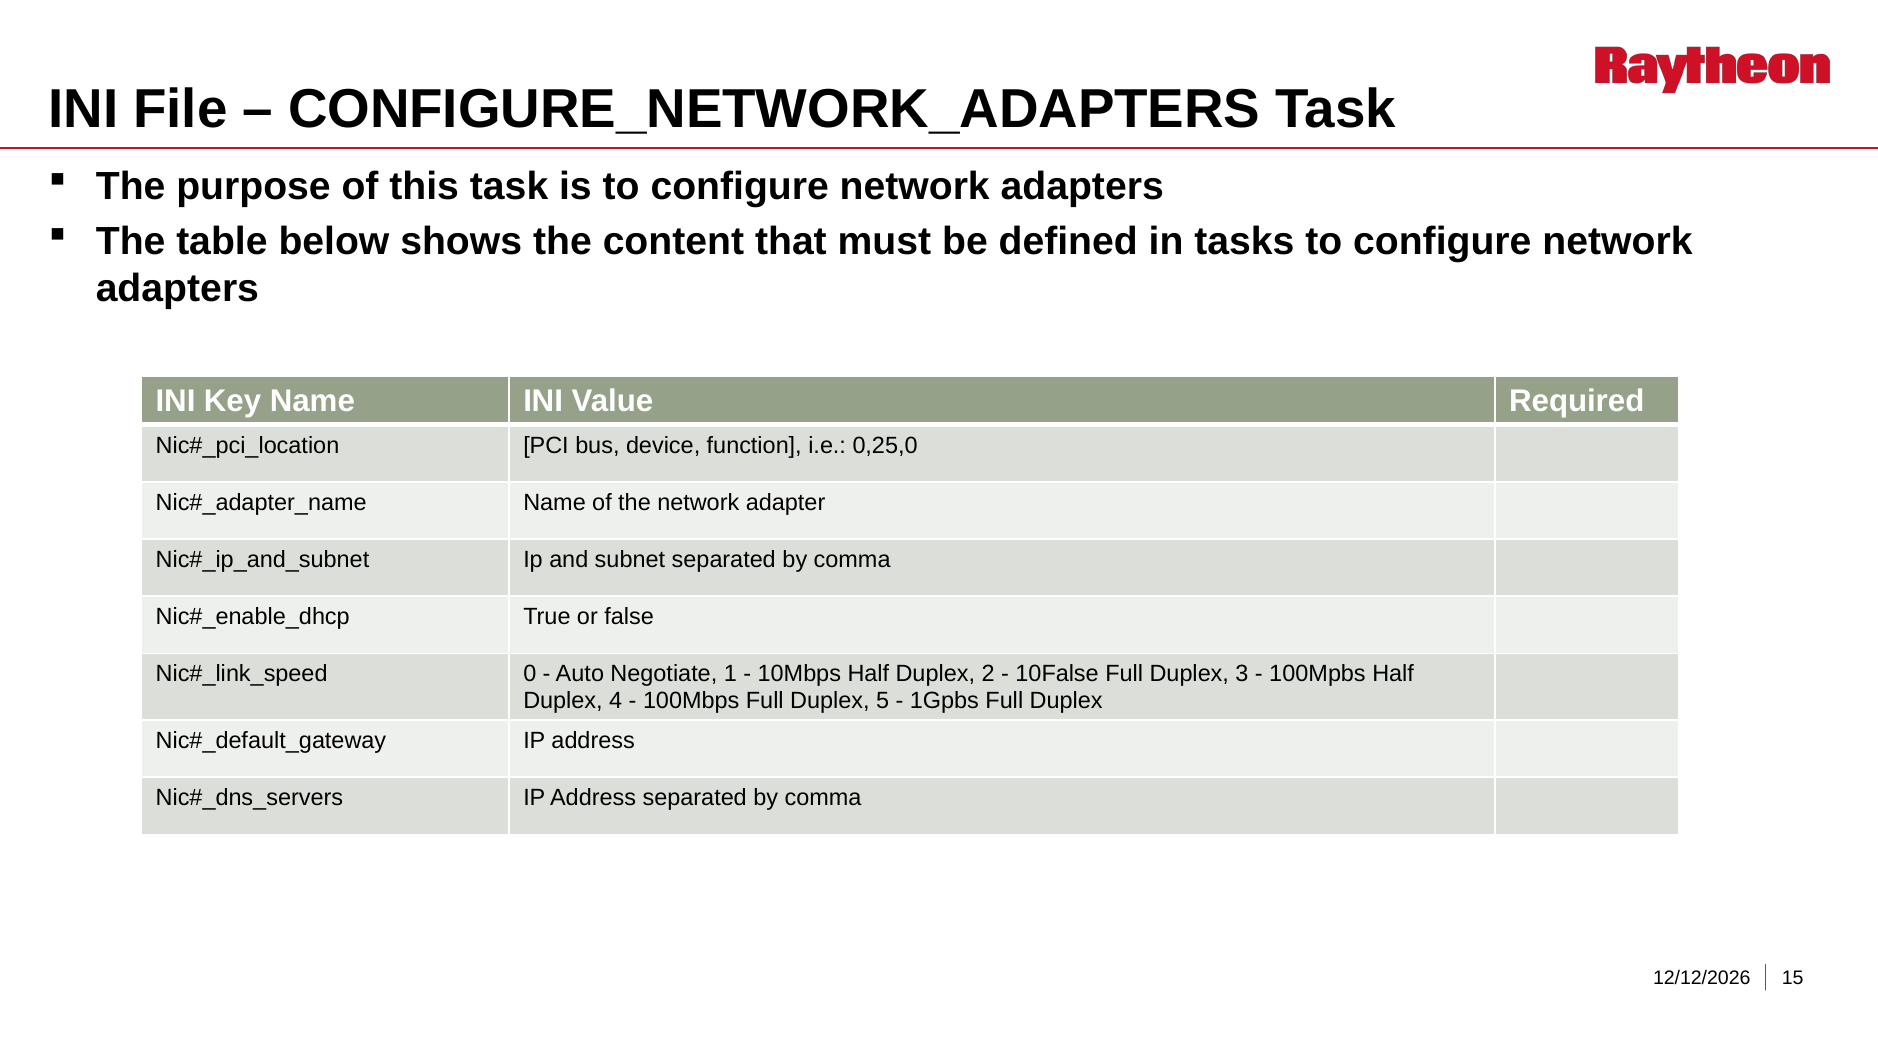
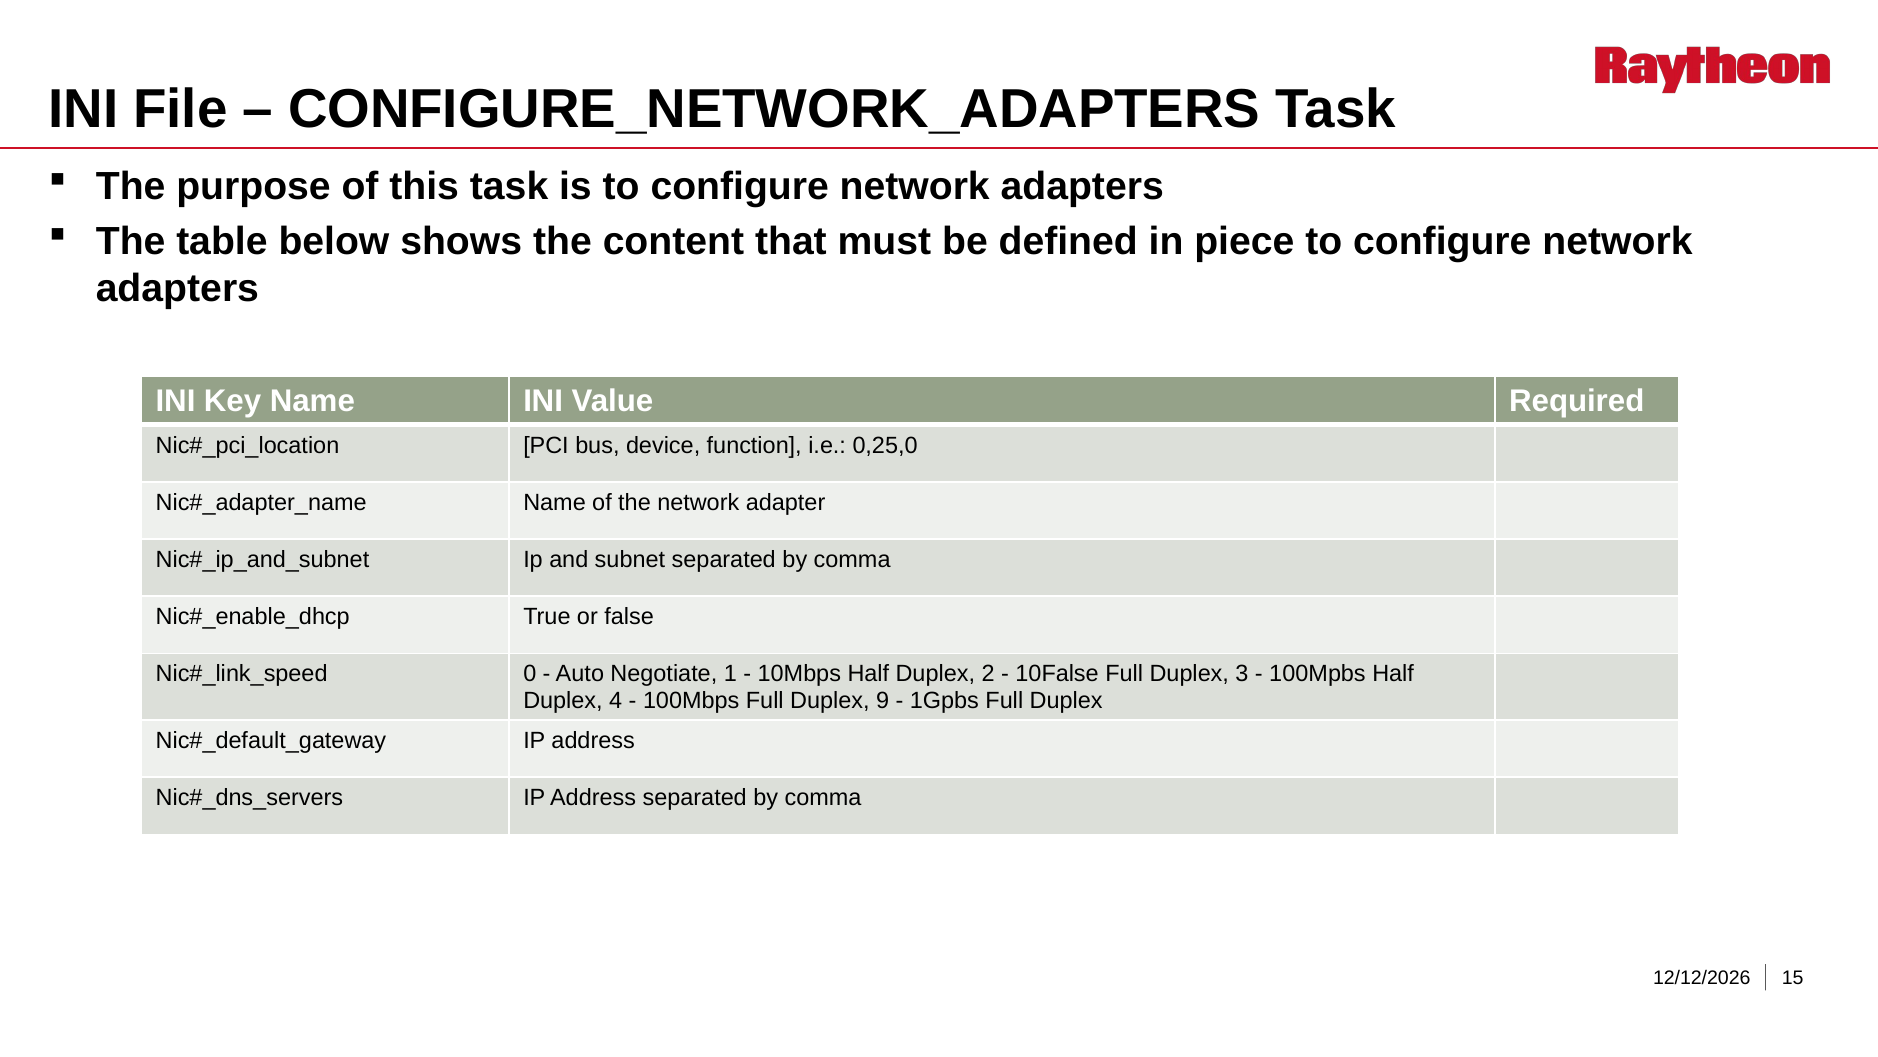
tasks: tasks -> piece
5: 5 -> 9
